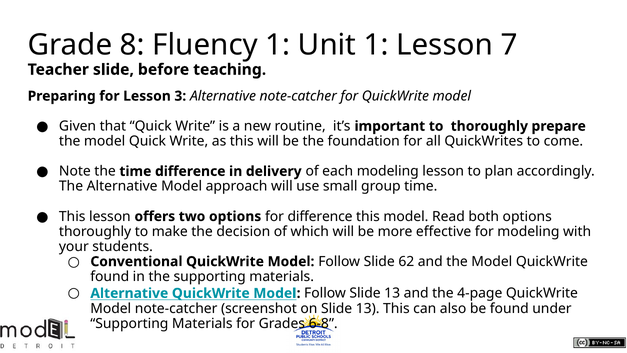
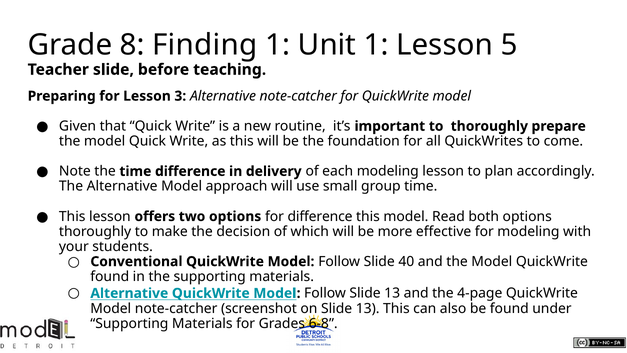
Fluency: Fluency -> Finding
7: 7 -> 5
62: 62 -> 40
